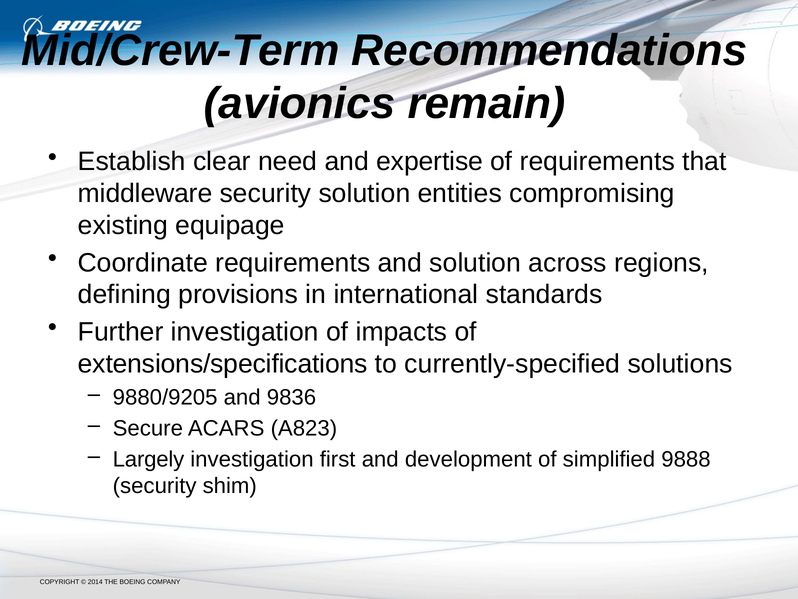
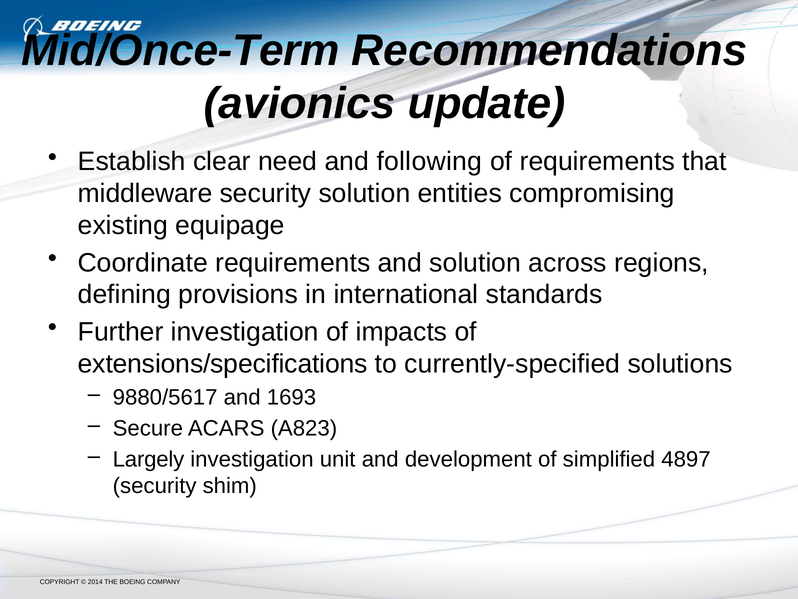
Mid/Crew-Term: Mid/Crew-Term -> Mid/Once-Term
remain: remain -> update
expertise: expertise -> following
9880/9205: 9880/9205 -> 9880/5617
9836: 9836 -> 1693
first: first -> unit
9888: 9888 -> 4897
